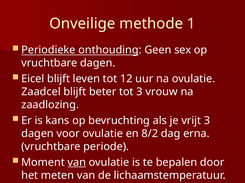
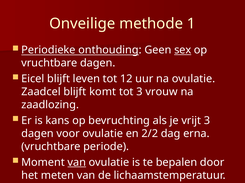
sex underline: none -> present
beter: beter -> komt
8/2: 8/2 -> 2/2
